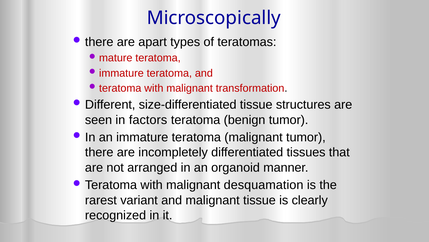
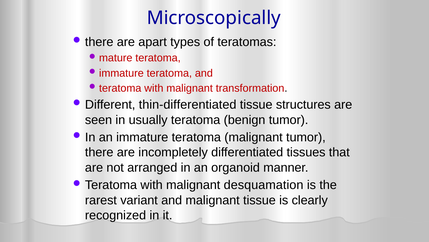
size-differentiated: size-differentiated -> thin-differentiated
factors: factors -> usually
